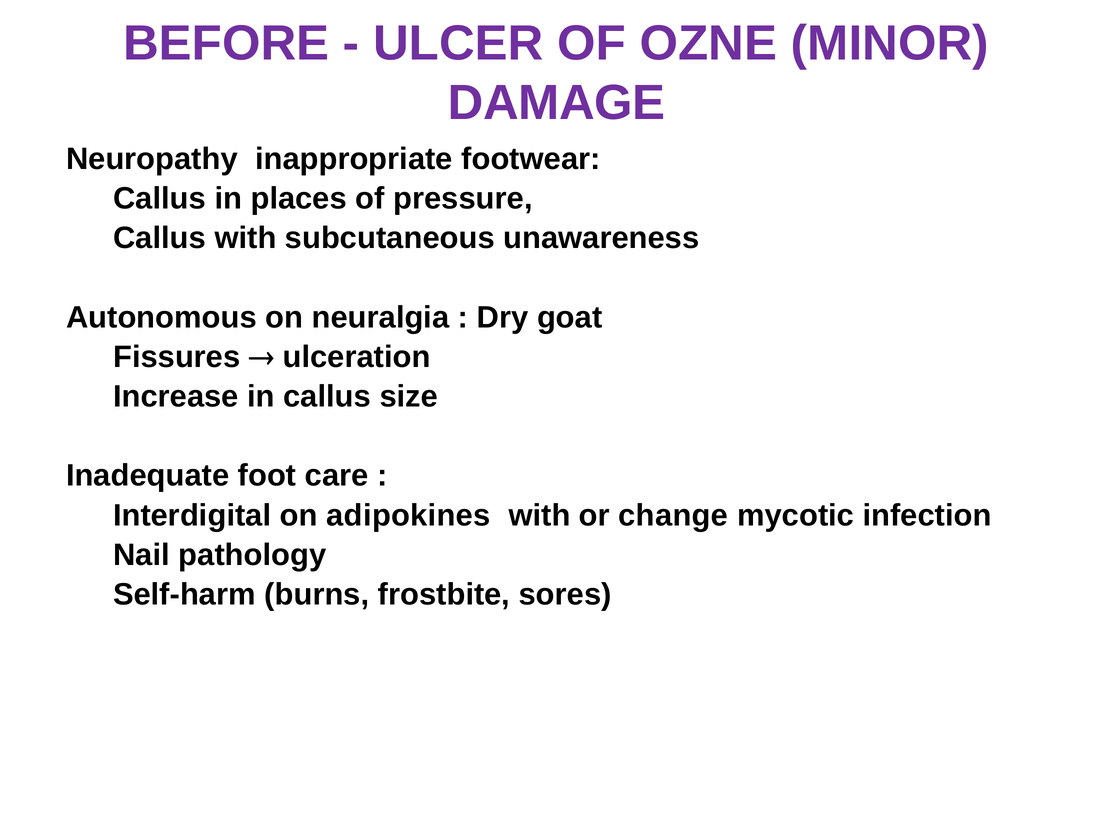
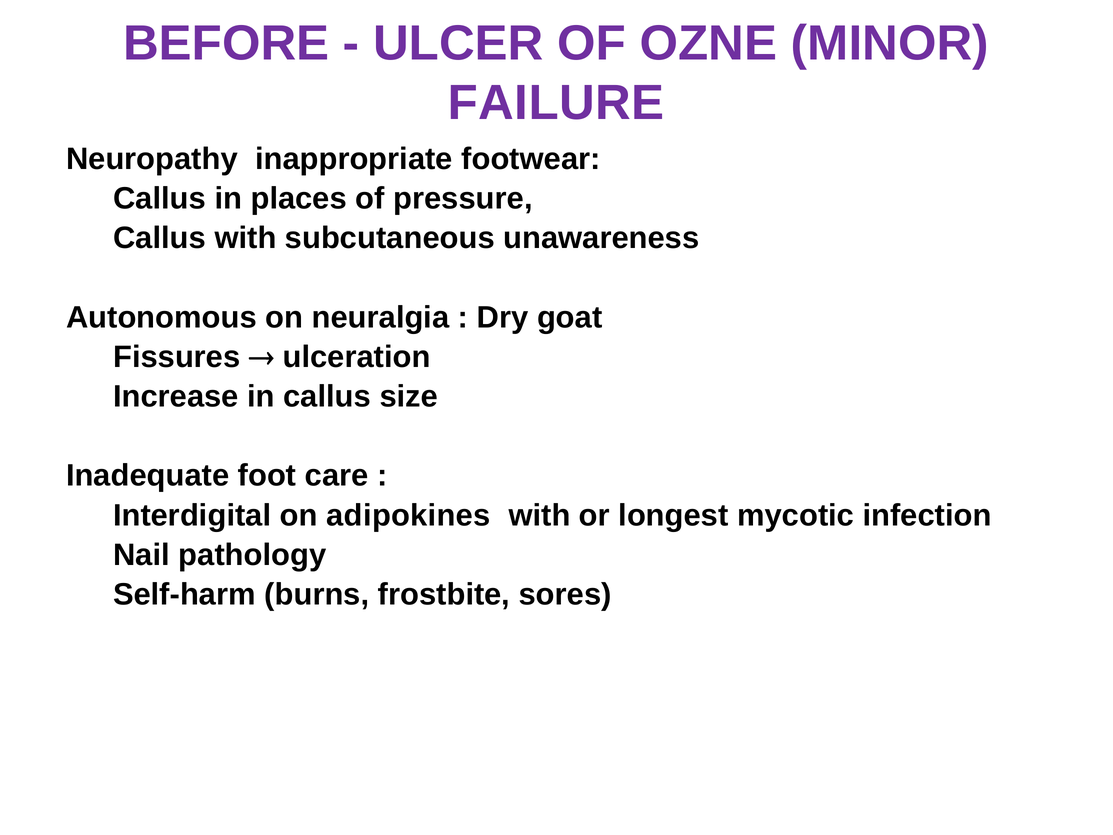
DAMAGE: DAMAGE -> FAILURE
change: change -> longest
